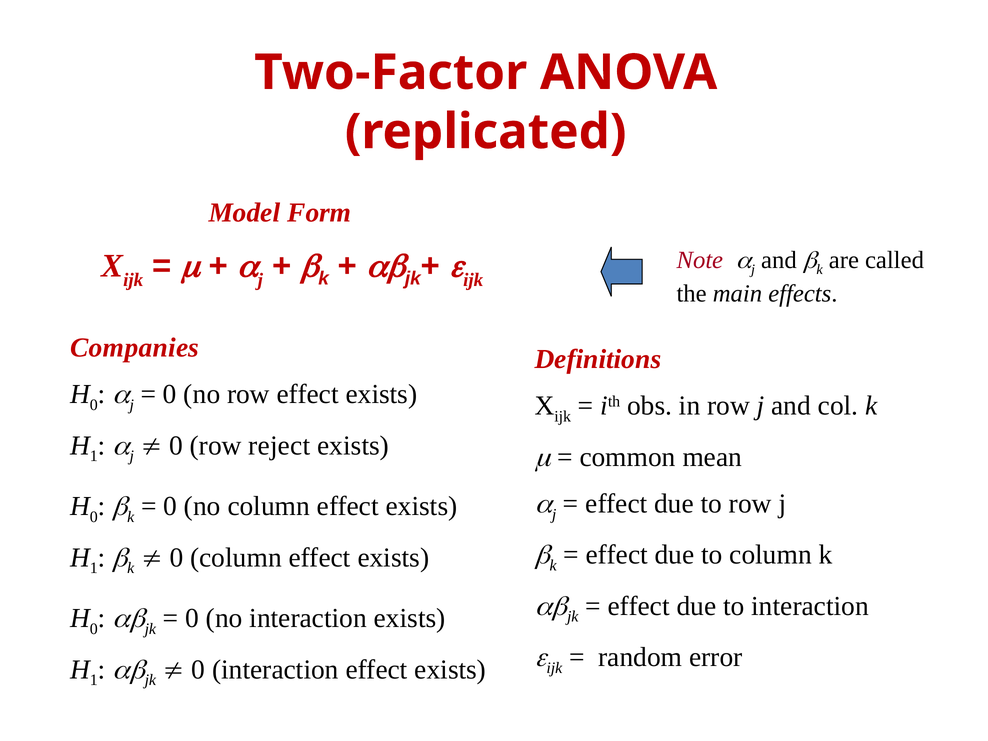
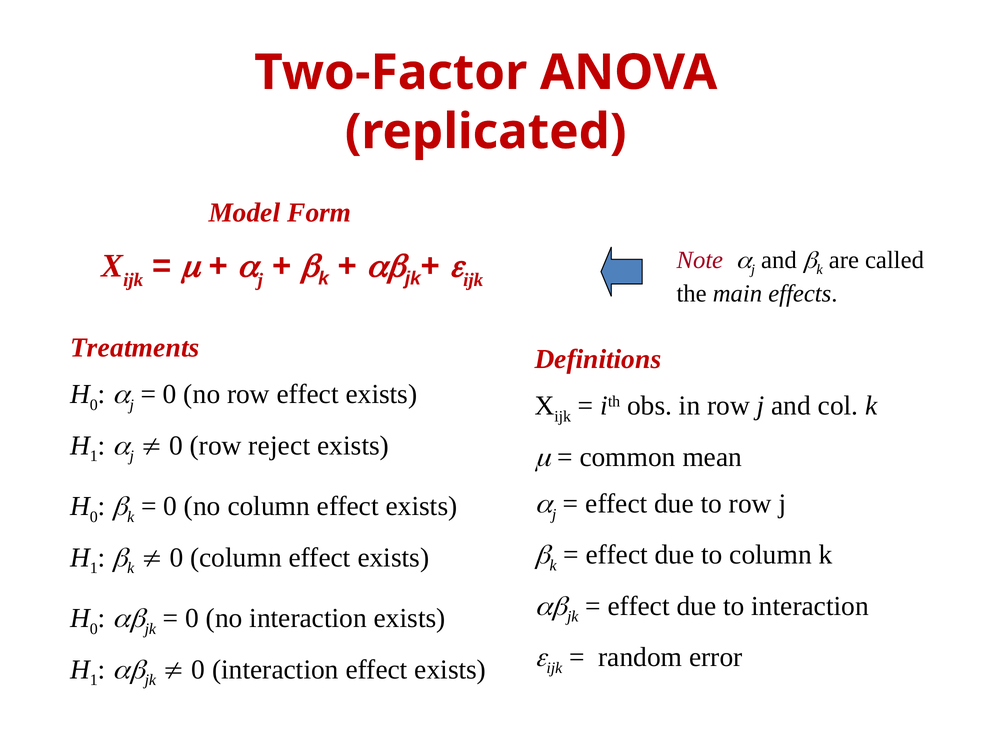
Companies: Companies -> Treatments
